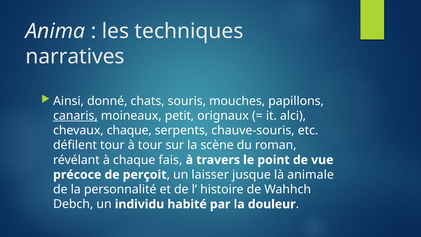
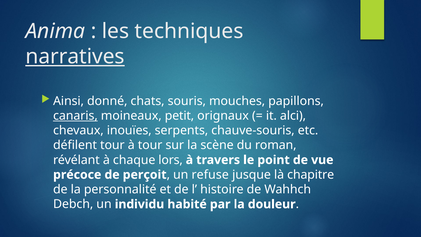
narratives underline: none -> present
chevaux chaque: chaque -> inouïes
fais: fais -> lors
laisser: laisser -> refuse
animale: animale -> chapitre
